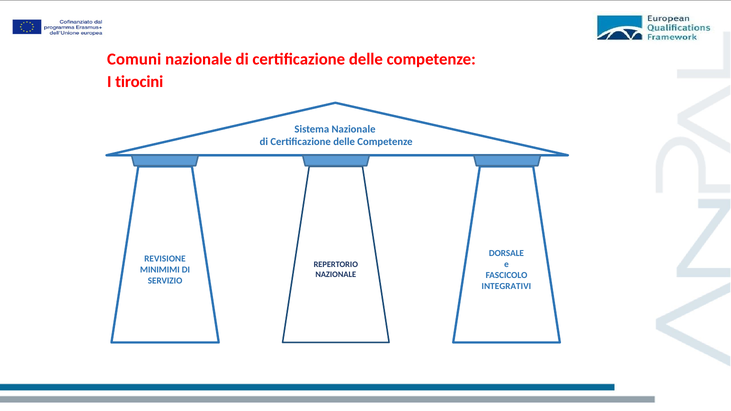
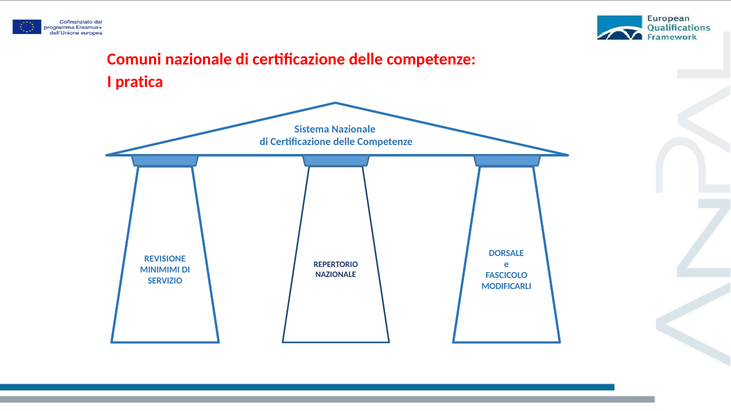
tirocini: tirocini -> pratica
INTEGRATIVI: INTEGRATIVI -> MODIFICARLI
